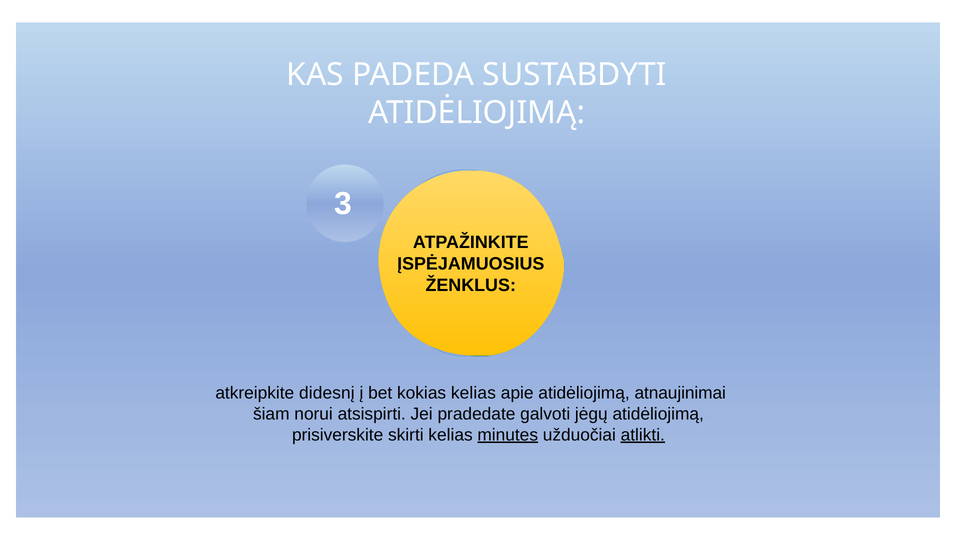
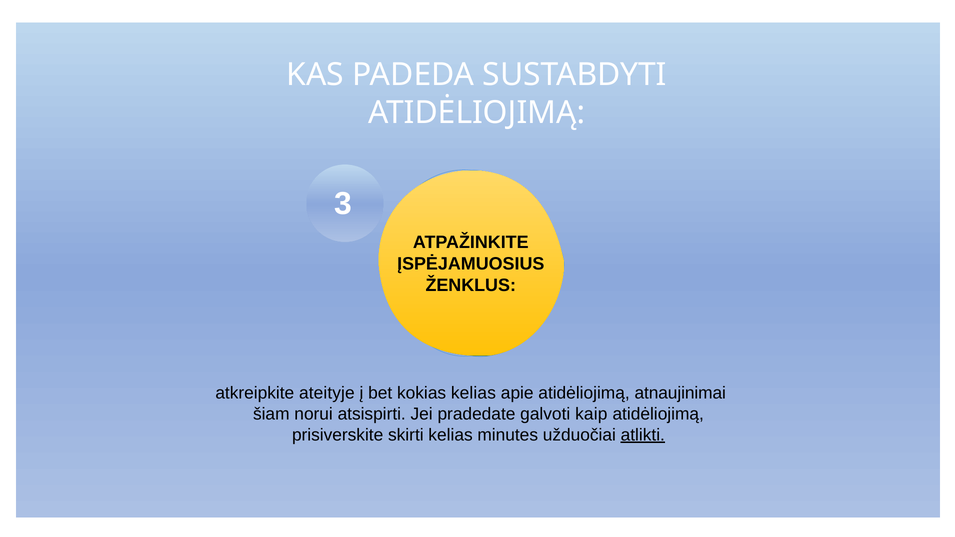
didesnį: didesnį -> ateityje
jėgų: jėgų -> kaip
minutes underline: present -> none
